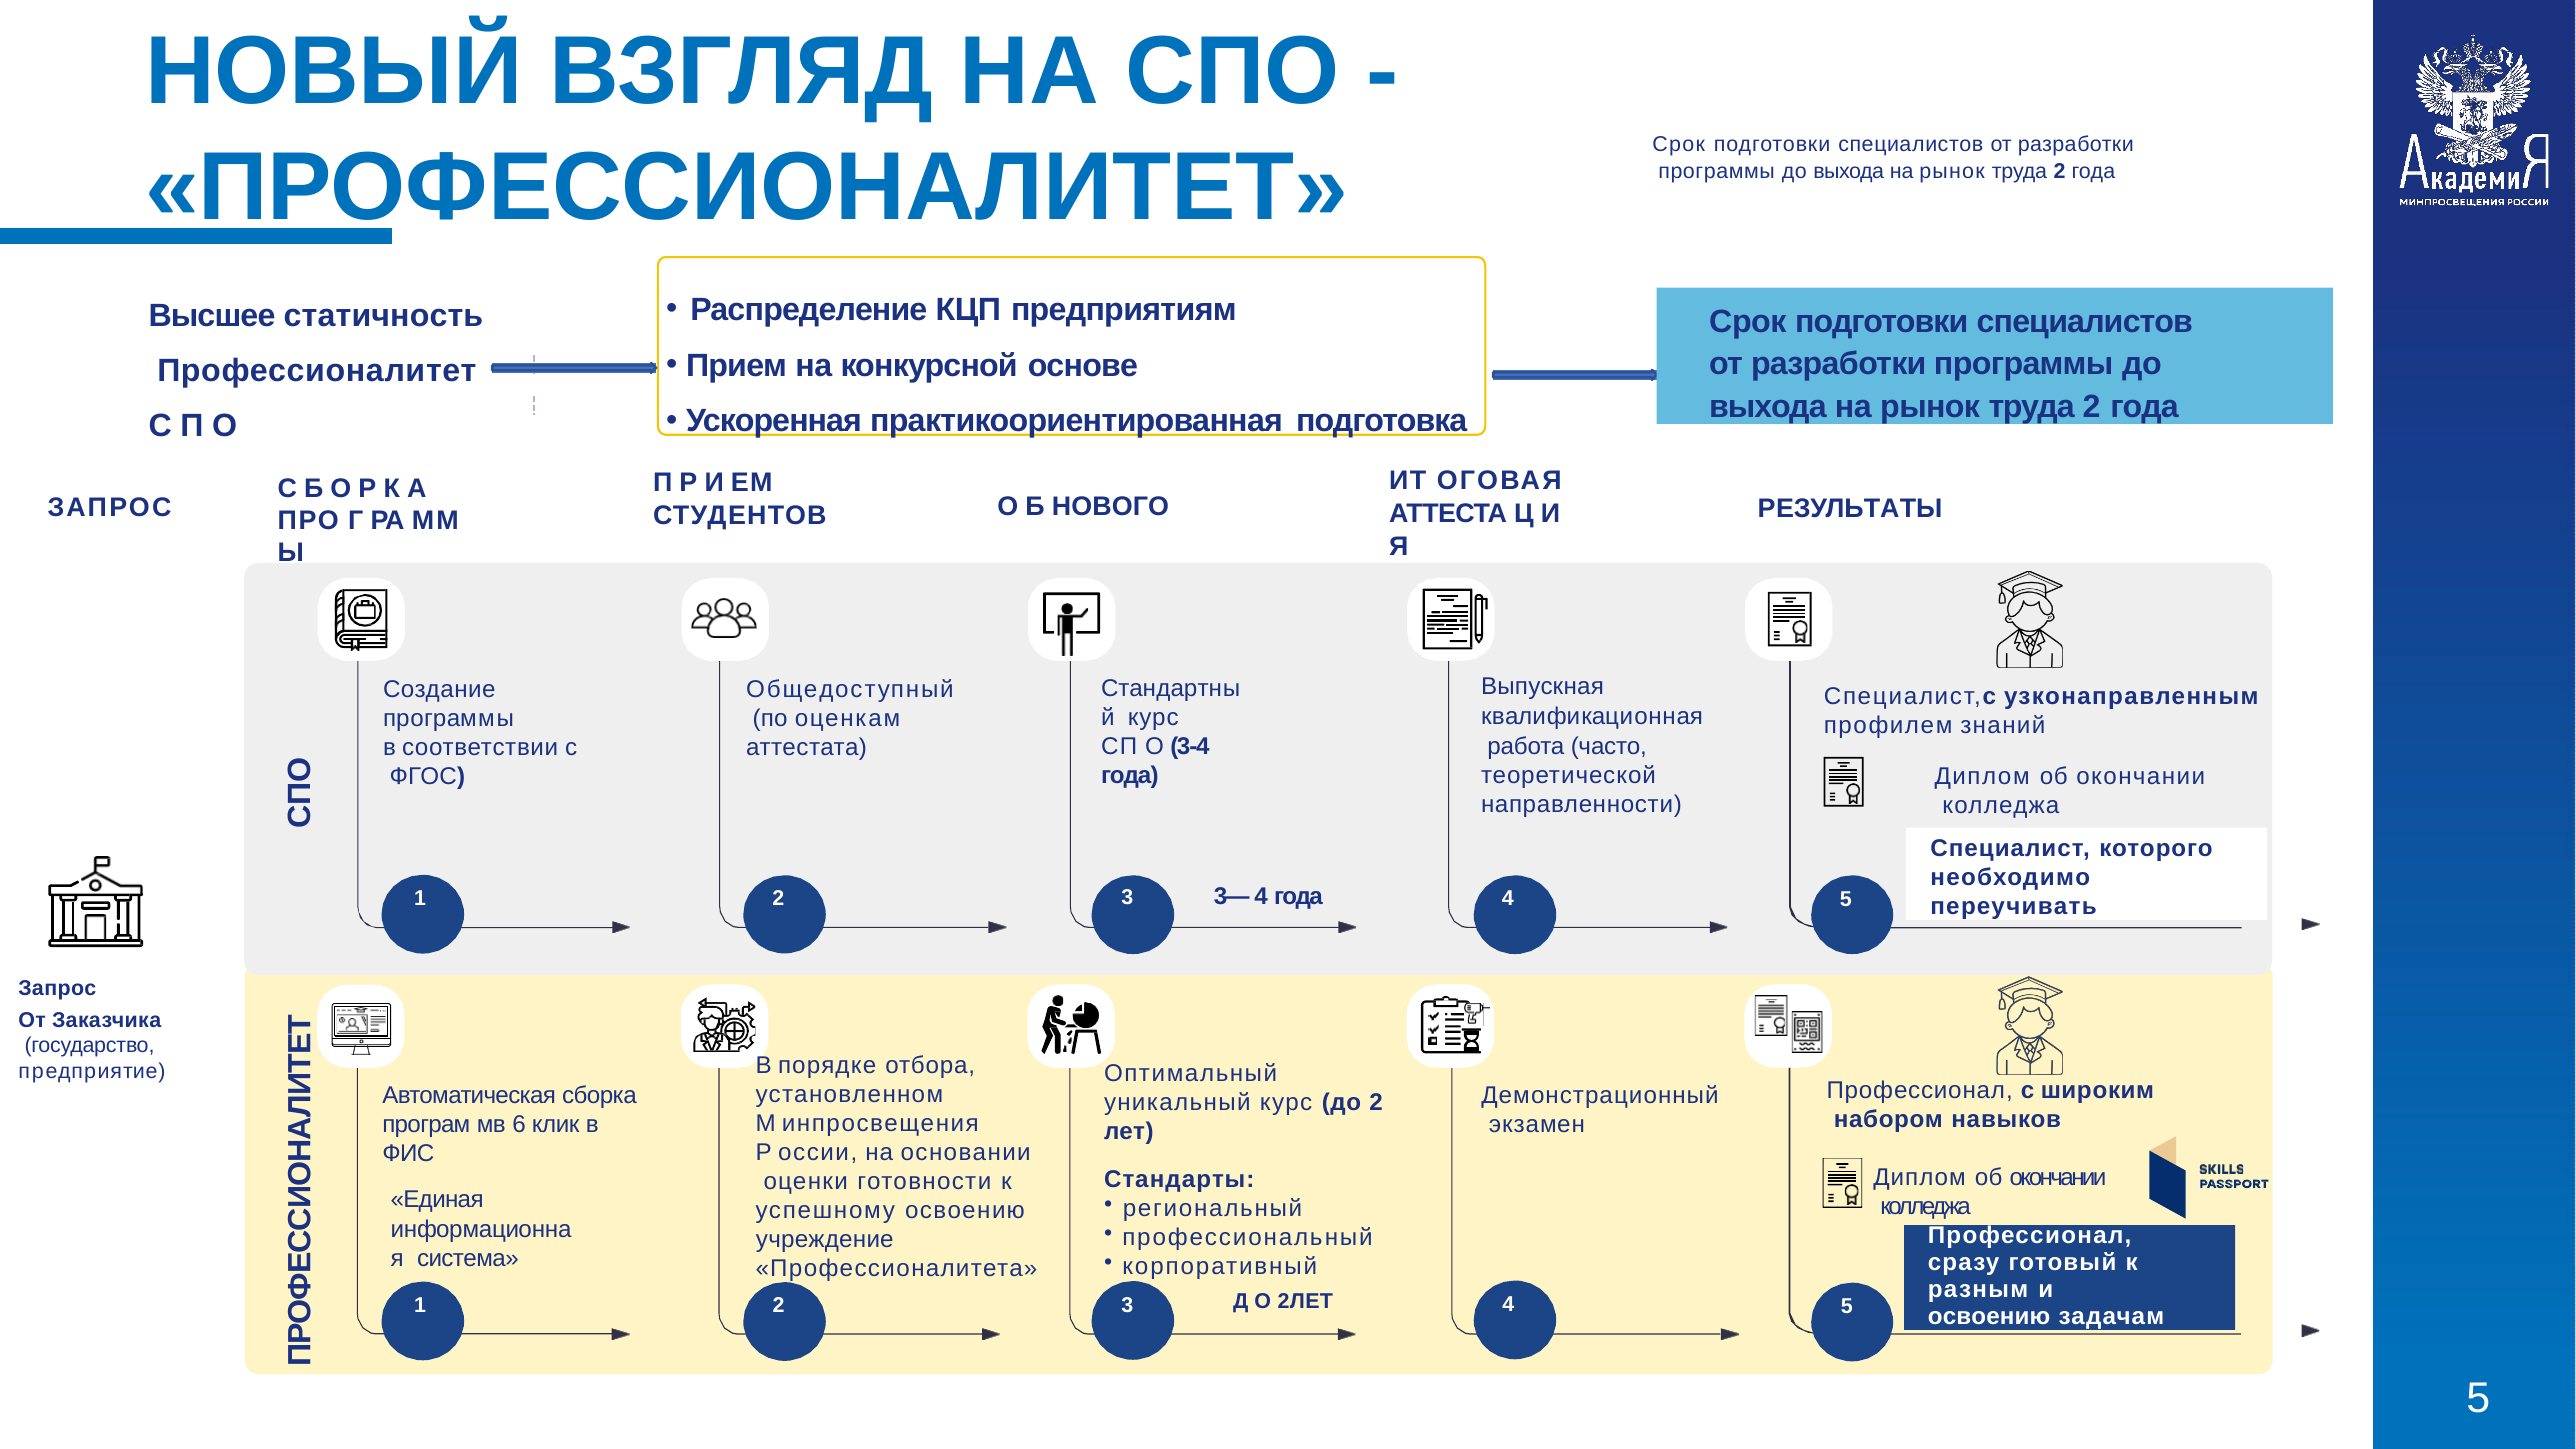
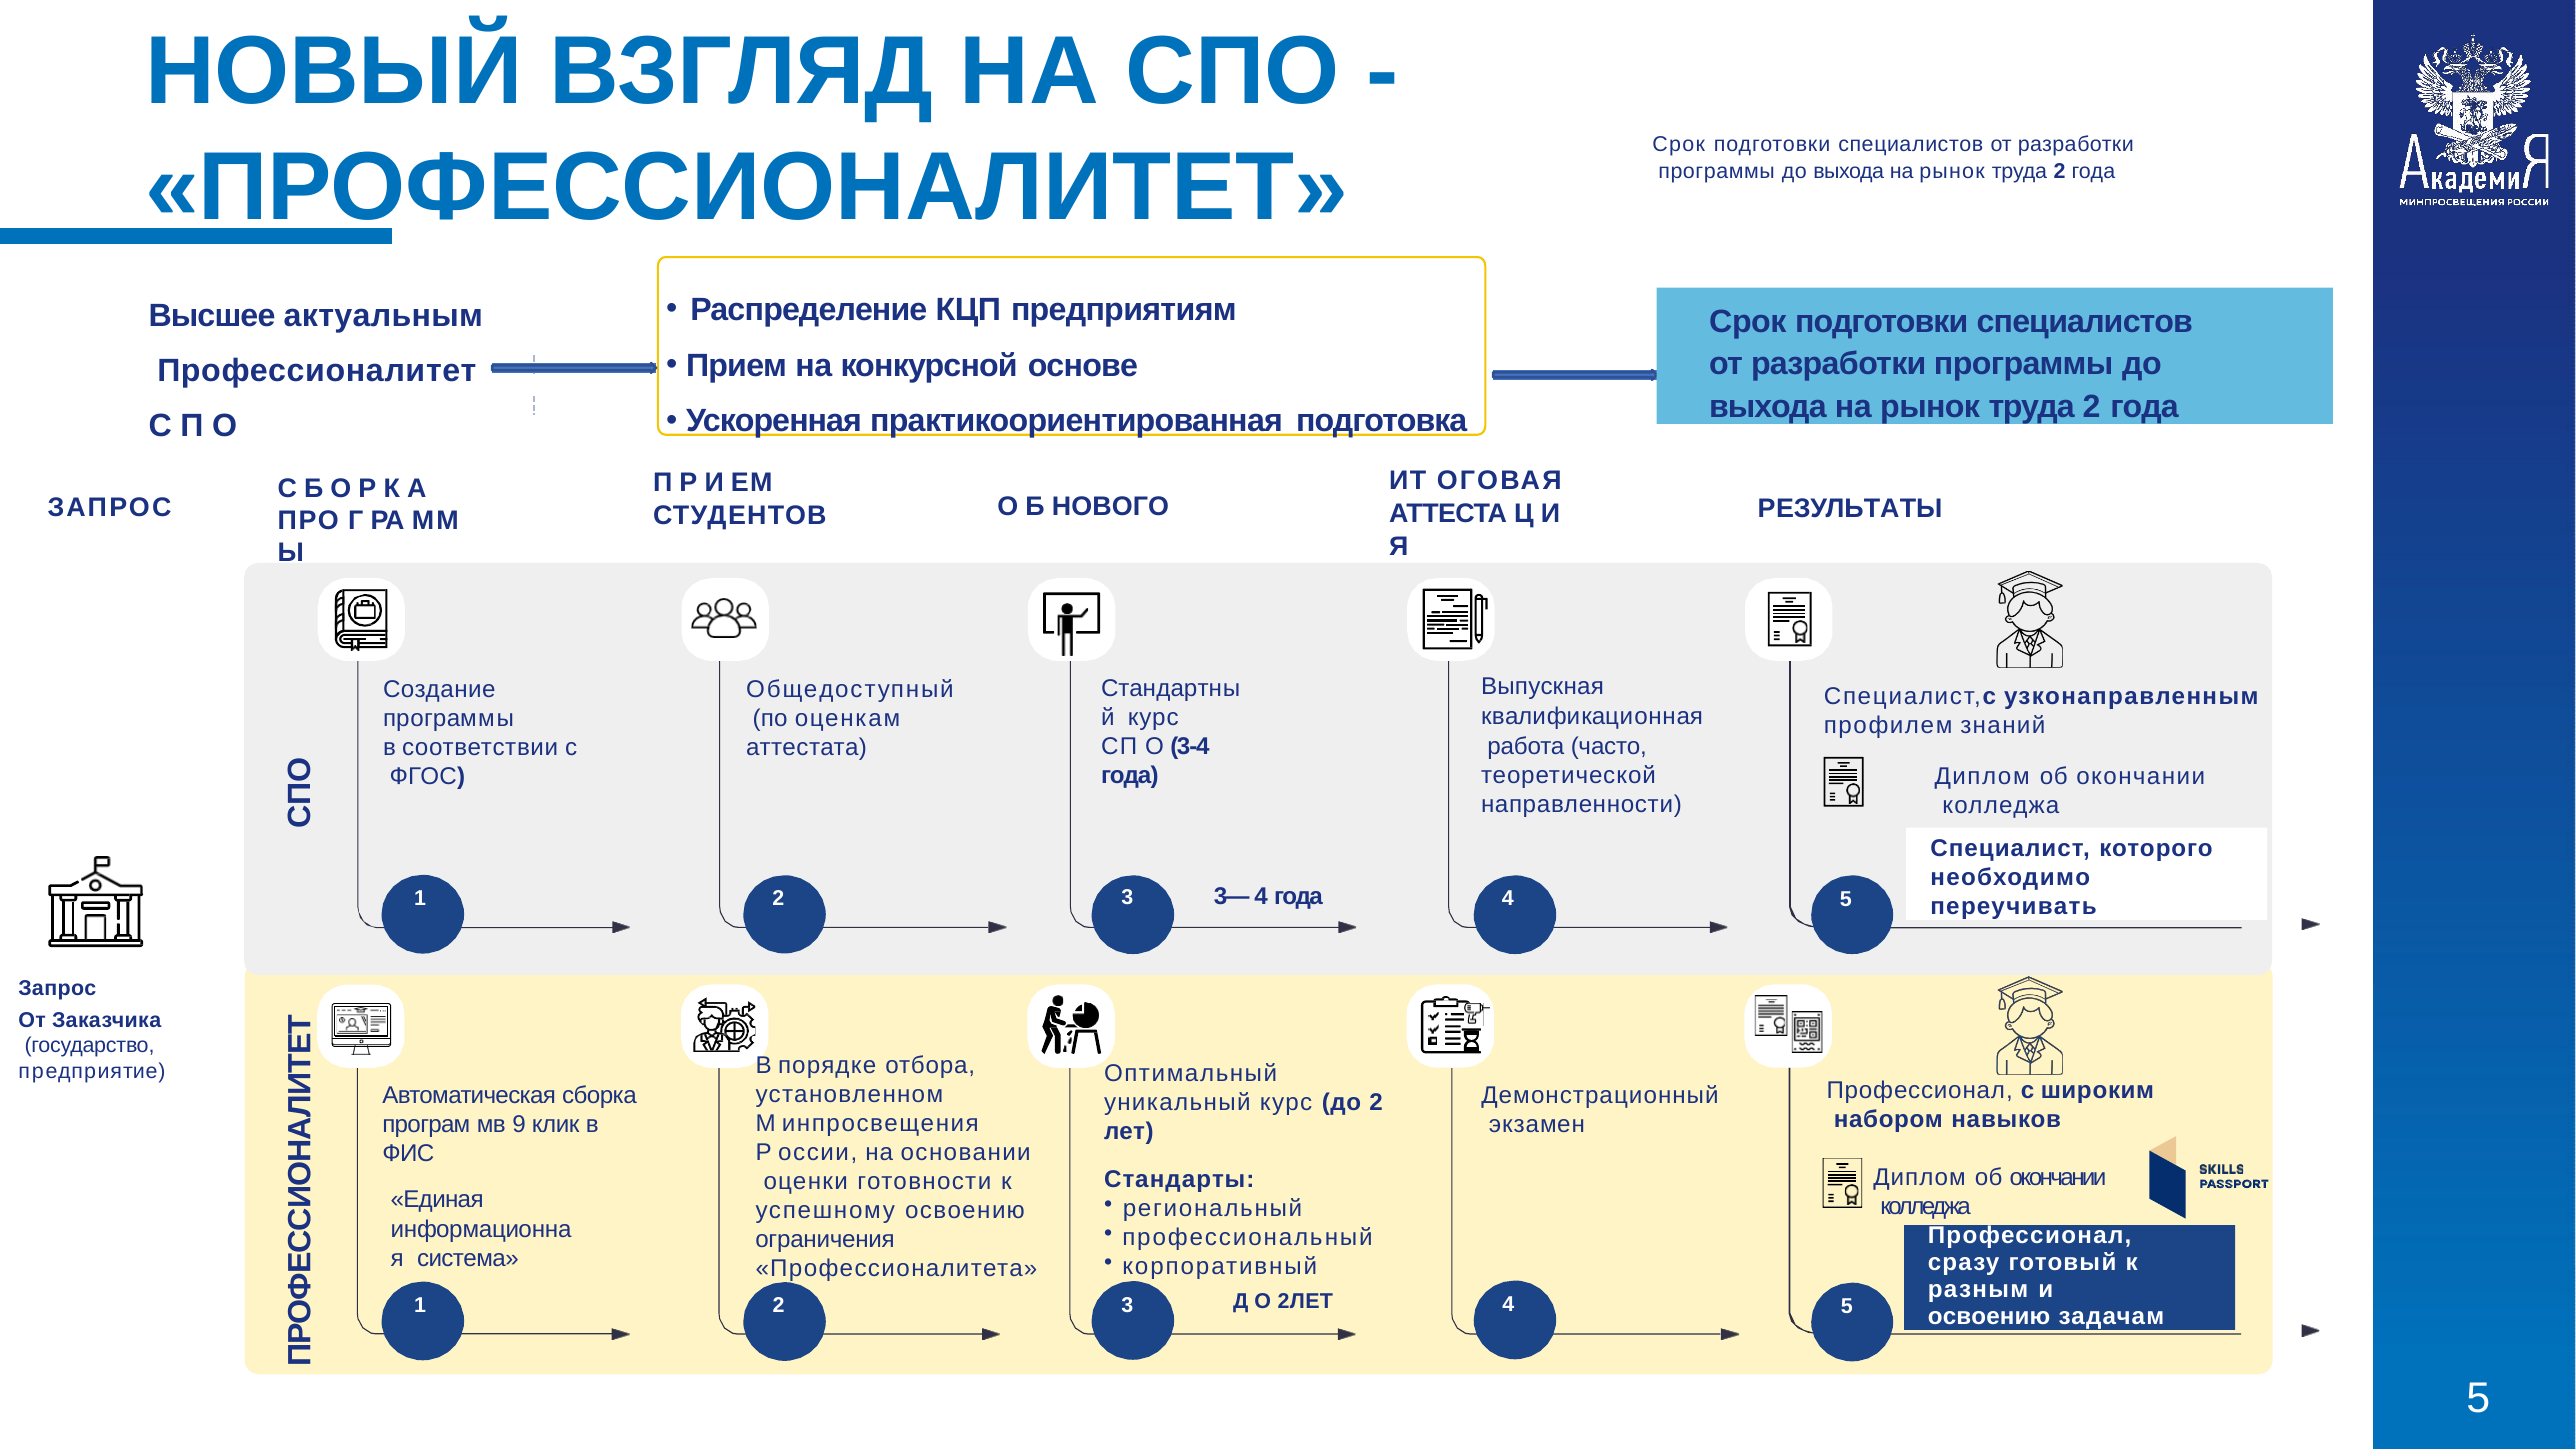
статичность: статичность -> актуальным
6: 6 -> 9
учреждение: учреждение -> ограничения
